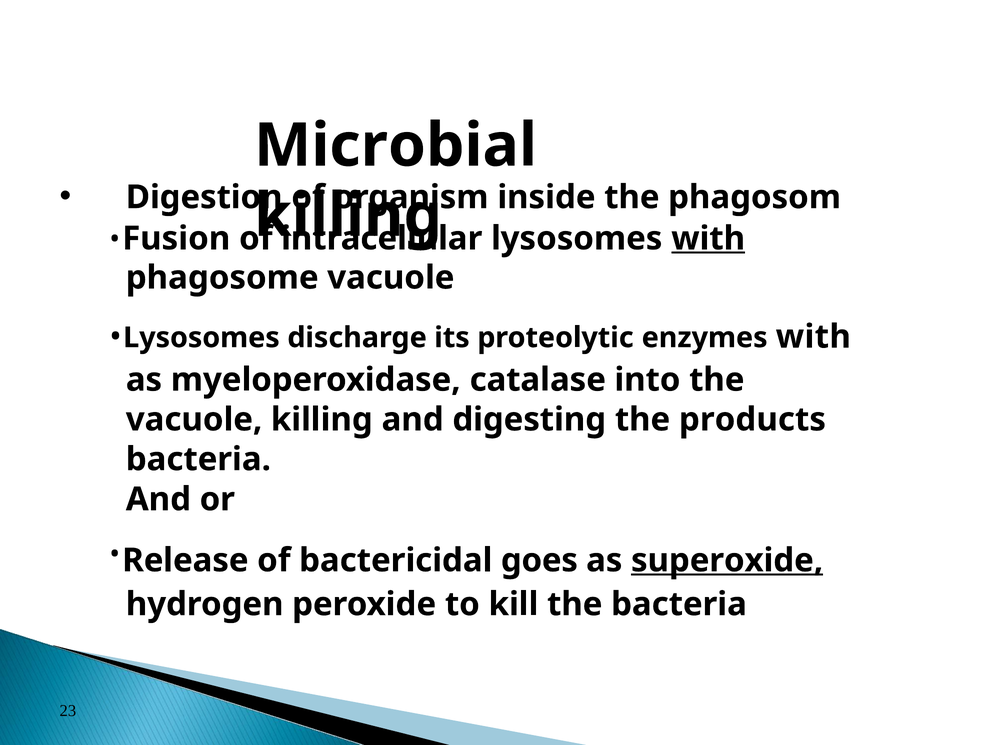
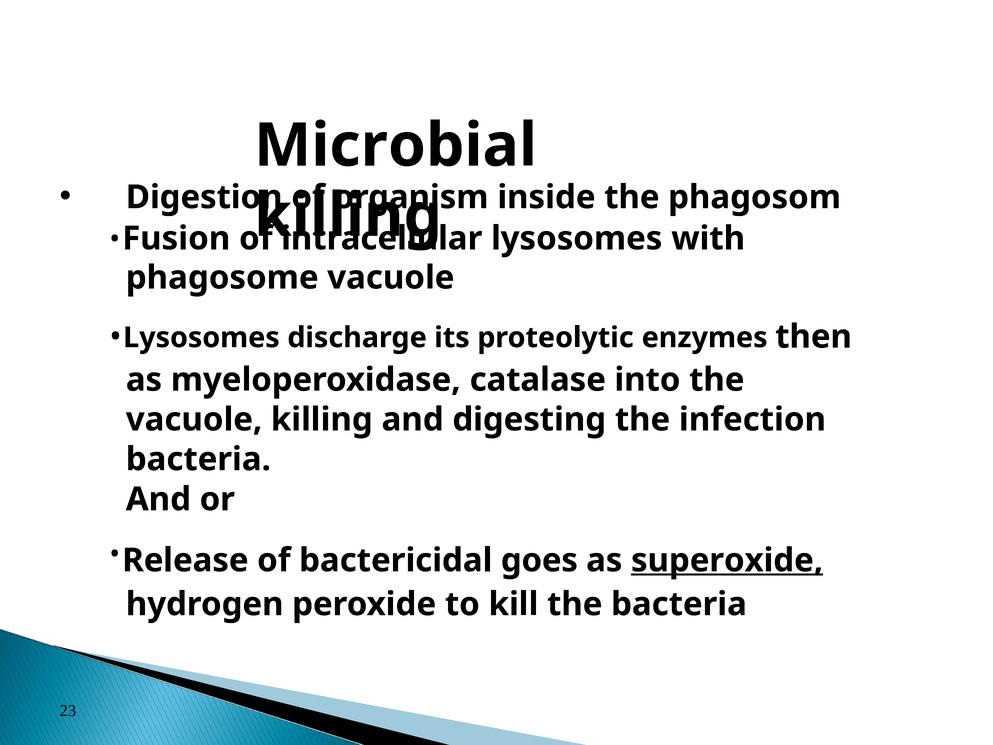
with at (708, 238) underline: present -> none
enzymes with: with -> then
products: products -> infection
